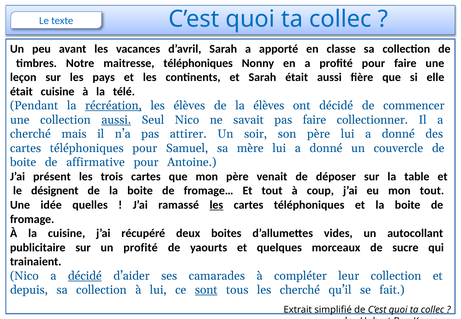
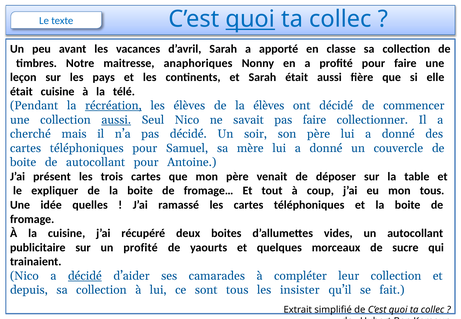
quoi at (250, 19) underline: none -> present
maitresse téléphoniques: téléphoniques -> anaphoriques
pas attirer: attirer -> décidé
de affirmative: affirmative -> autocollant
désignent: désignent -> expliquer
mon tout: tout -> tous
les at (216, 205) underline: present -> none
sont underline: present -> none
les cherché: cherché -> insister
